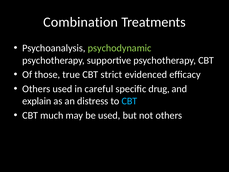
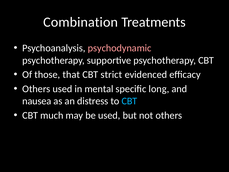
psychodynamic colour: light green -> pink
true: true -> that
careful: careful -> mental
drug: drug -> long
explain: explain -> nausea
